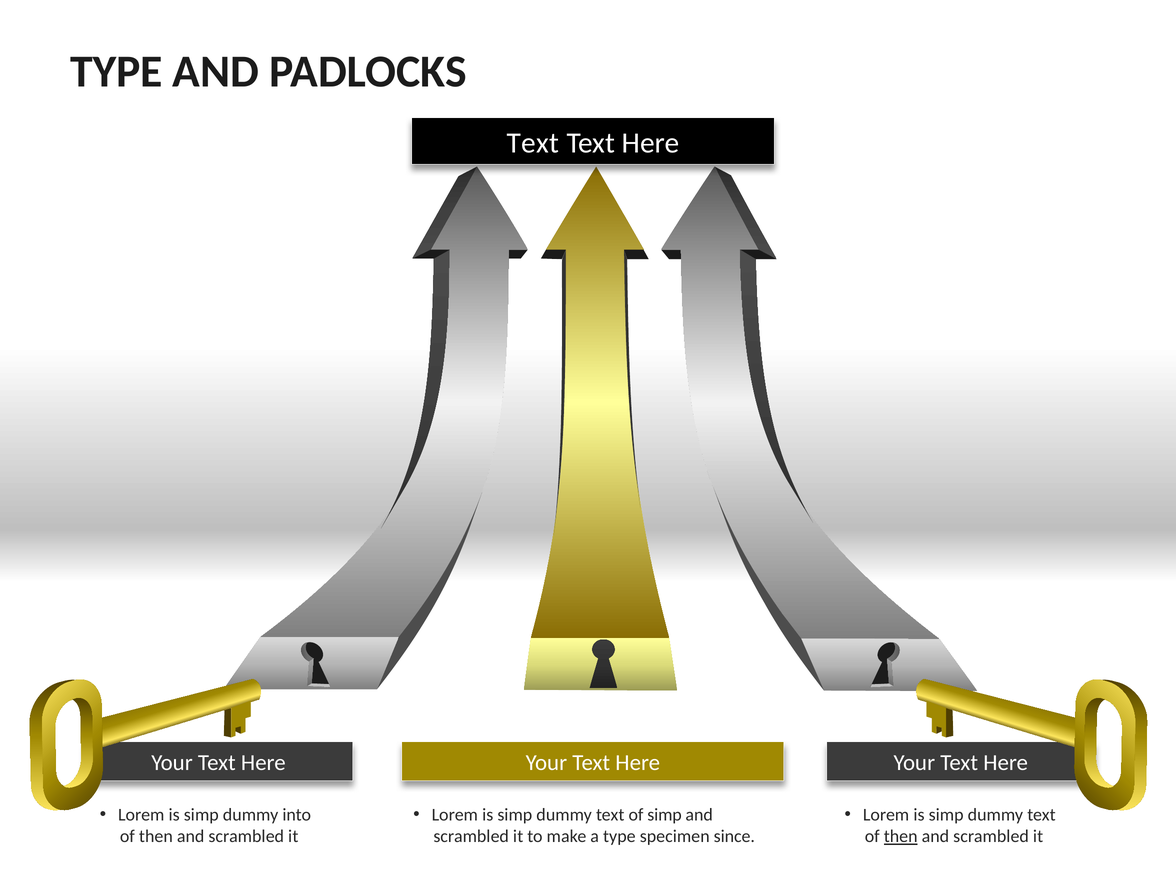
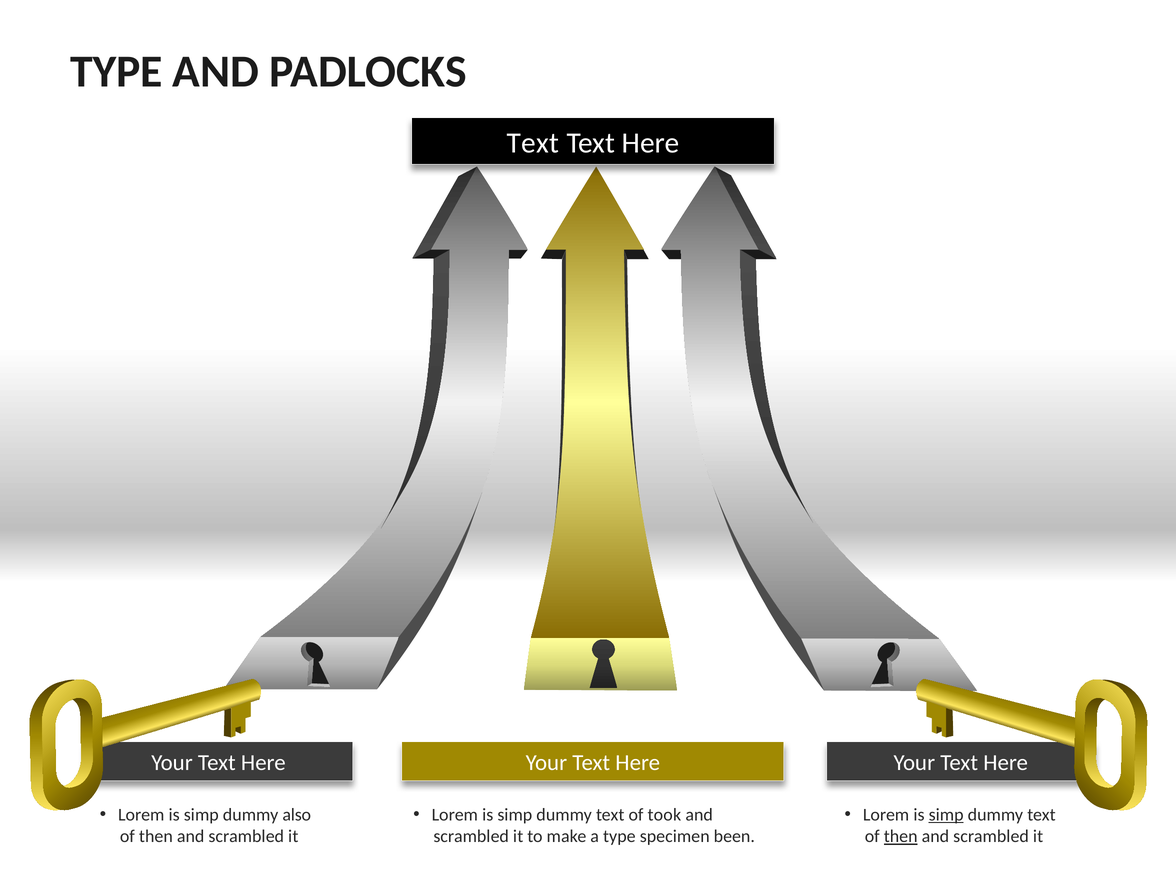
into: into -> also
of simp: simp -> took
simp at (946, 815) underline: none -> present
since: since -> been
